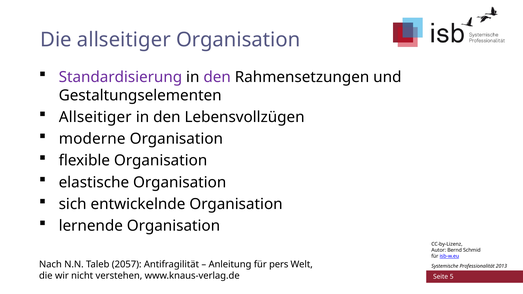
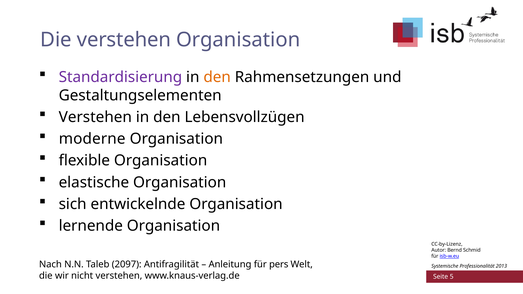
Die allseitiger: allseitiger -> verstehen
den at (217, 77) colour: purple -> orange
Allseitiger at (95, 117): Allseitiger -> Verstehen
2057: 2057 -> 2097
